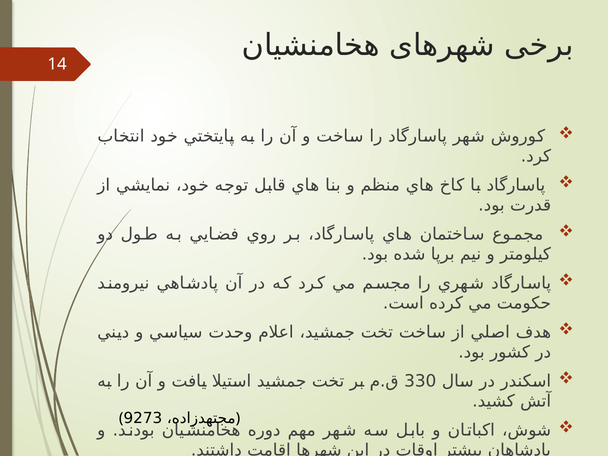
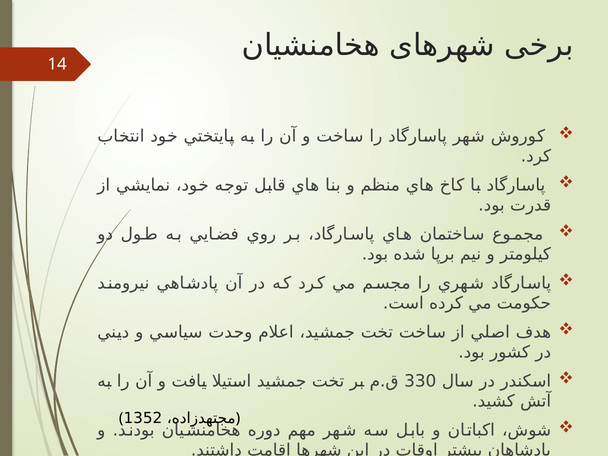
9273: 9273 -> 1352
